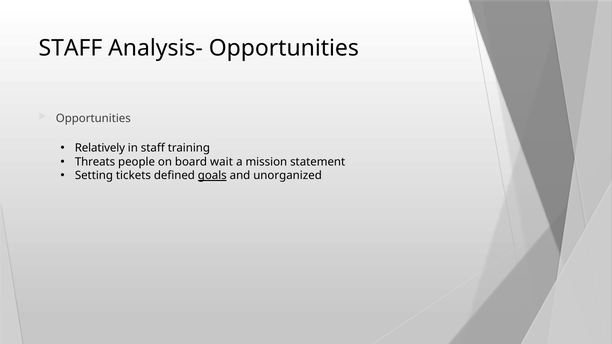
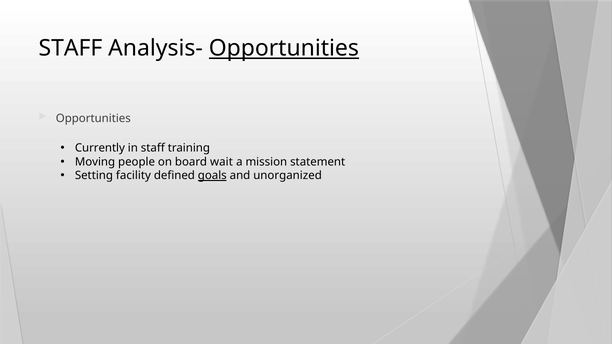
Opportunities at (284, 48) underline: none -> present
Relatively: Relatively -> Currently
Threats: Threats -> Moving
tickets: tickets -> facility
